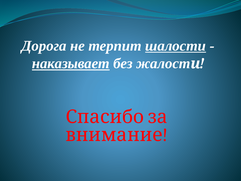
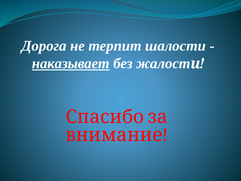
шалости underline: present -> none
